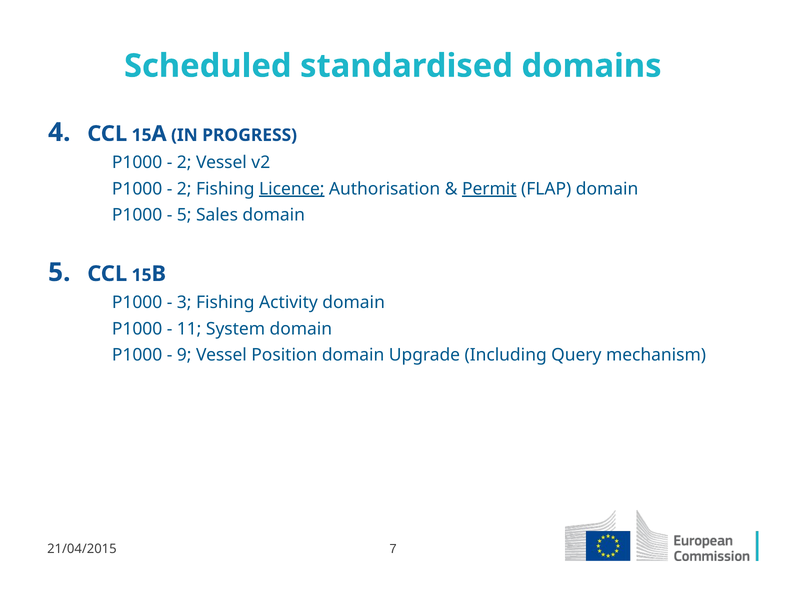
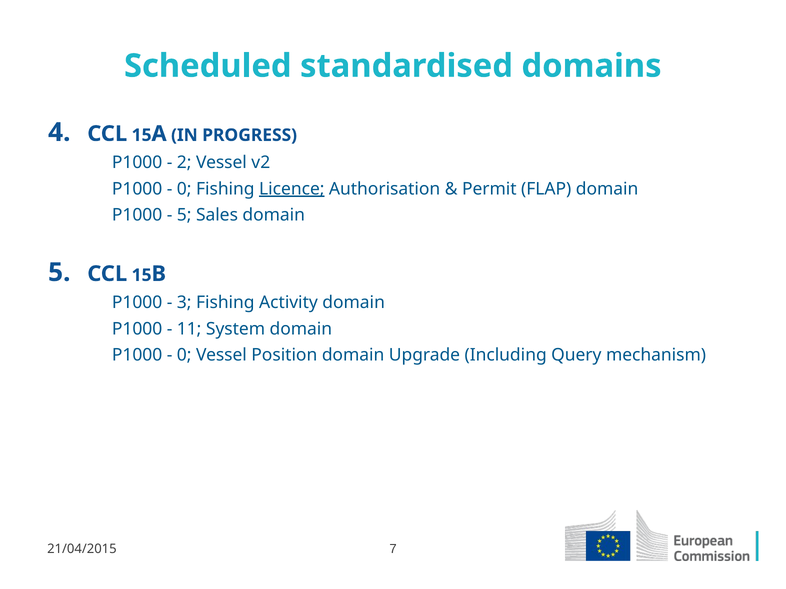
2 at (184, 189): 2 -> 0
Permit underline: present -> none
9 at (184, 355): 9 -> 0
